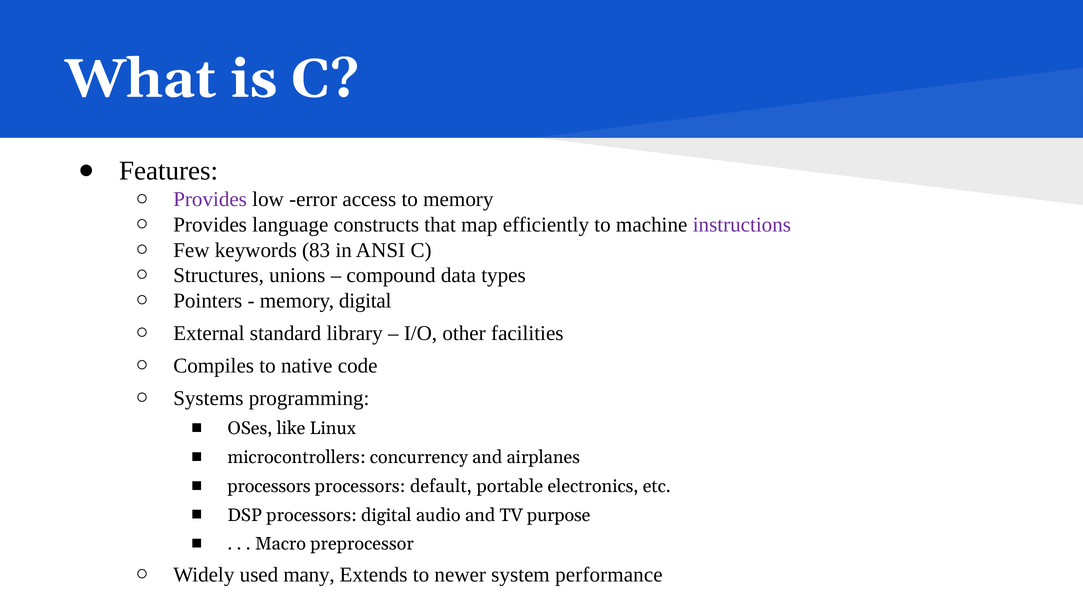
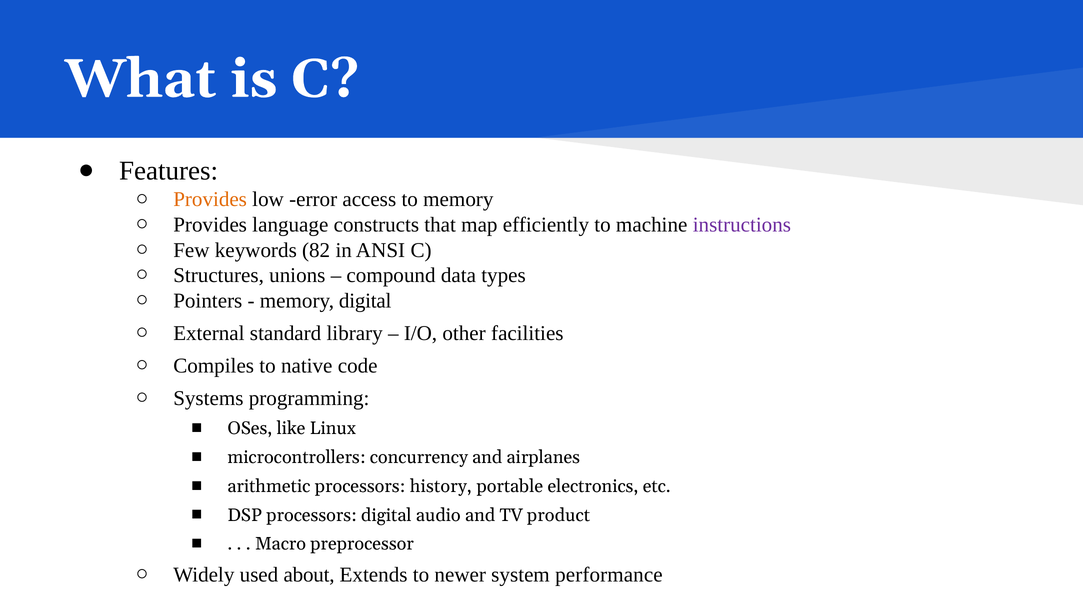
Provides at (210, 200) colour: purple -> orange
83: 83 -> 82
processors at (269, 486): processors -> arithmetic
default: default -> history
purpose: purpose -> product
many: many -> about
